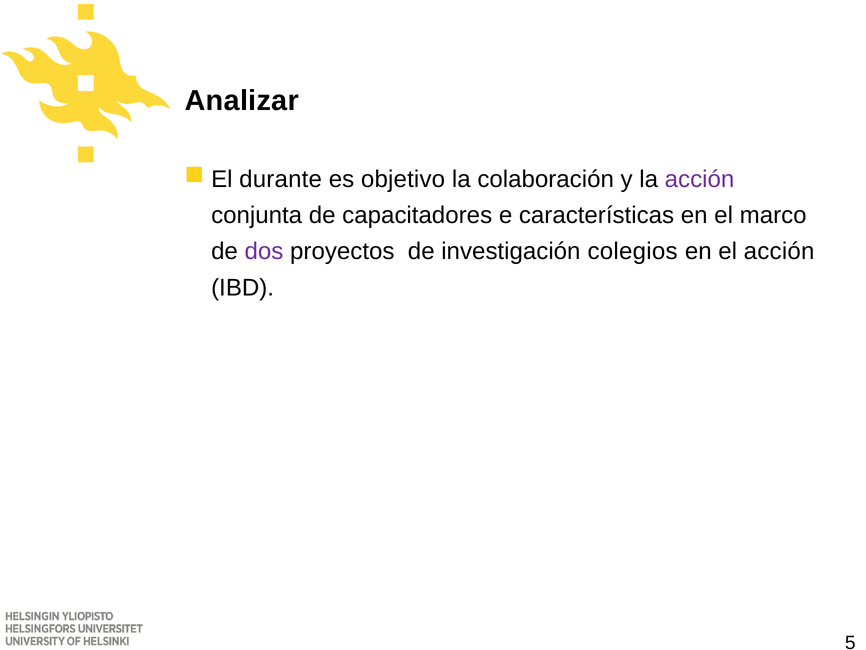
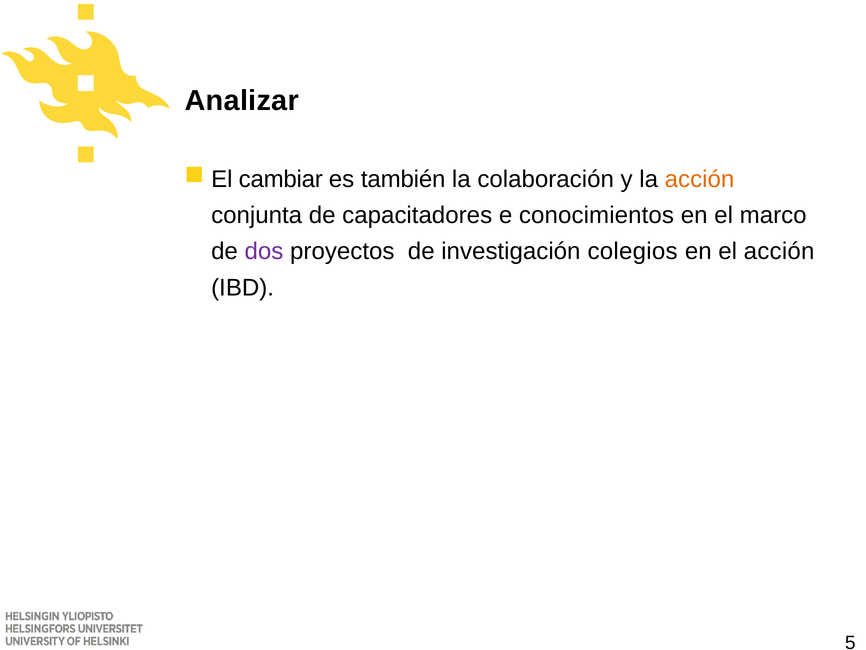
durante: durante -> cambiar
objetivo: objetivo -> también
acción at (700, 179) colour: purple -> orange
características: características -> conocimientos
